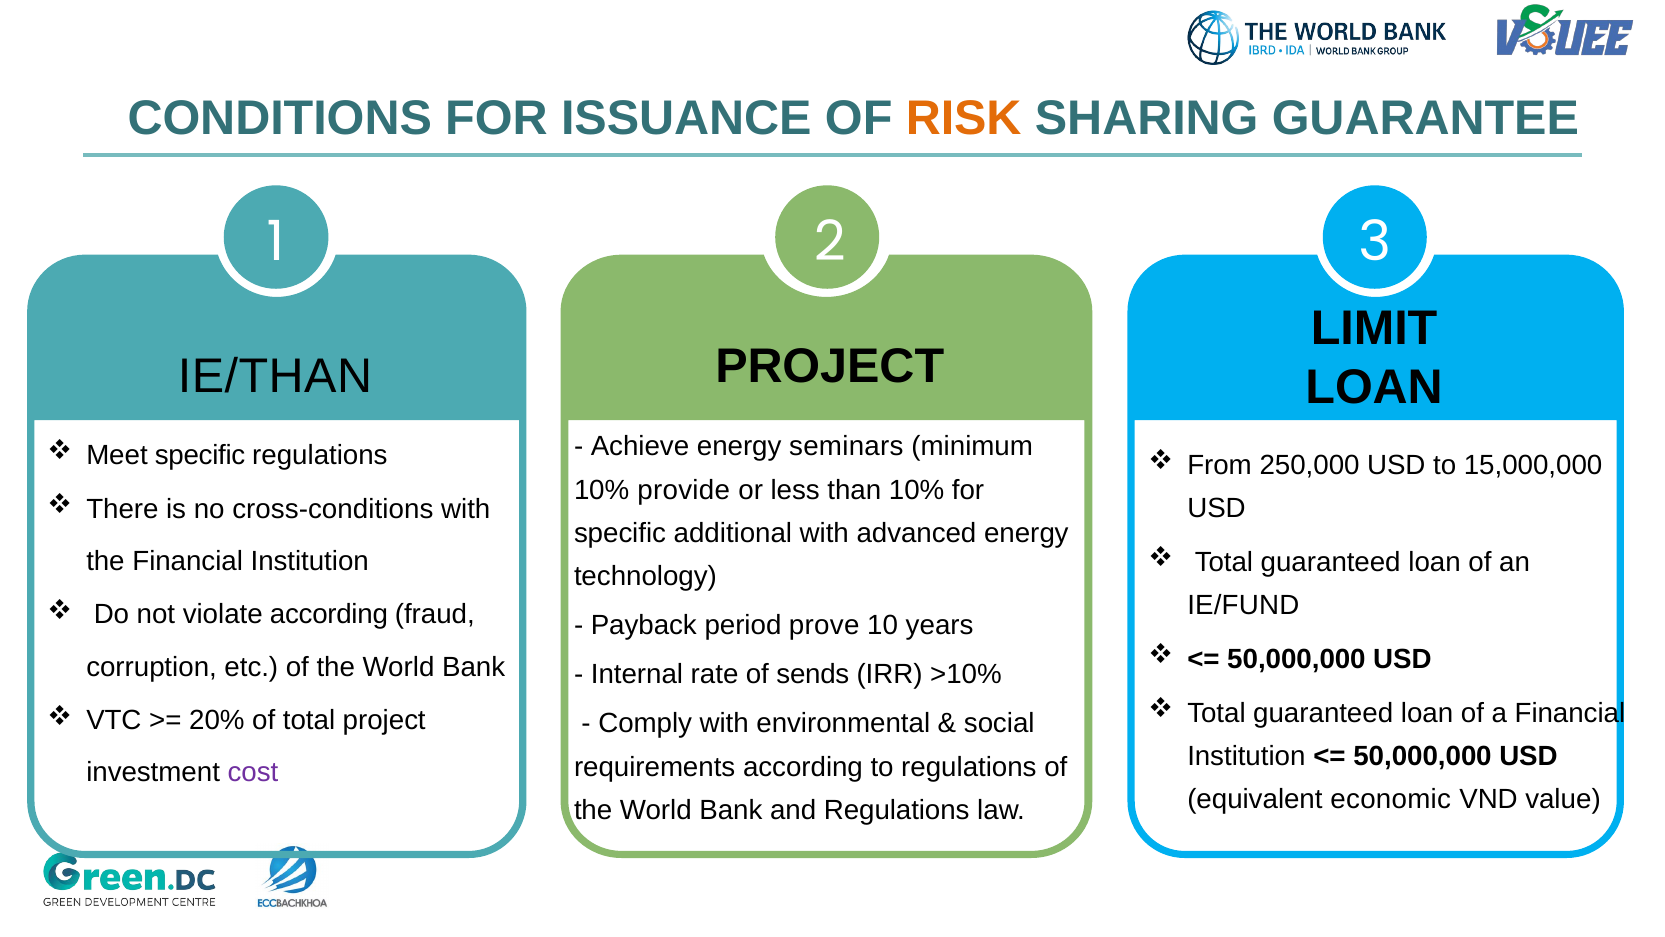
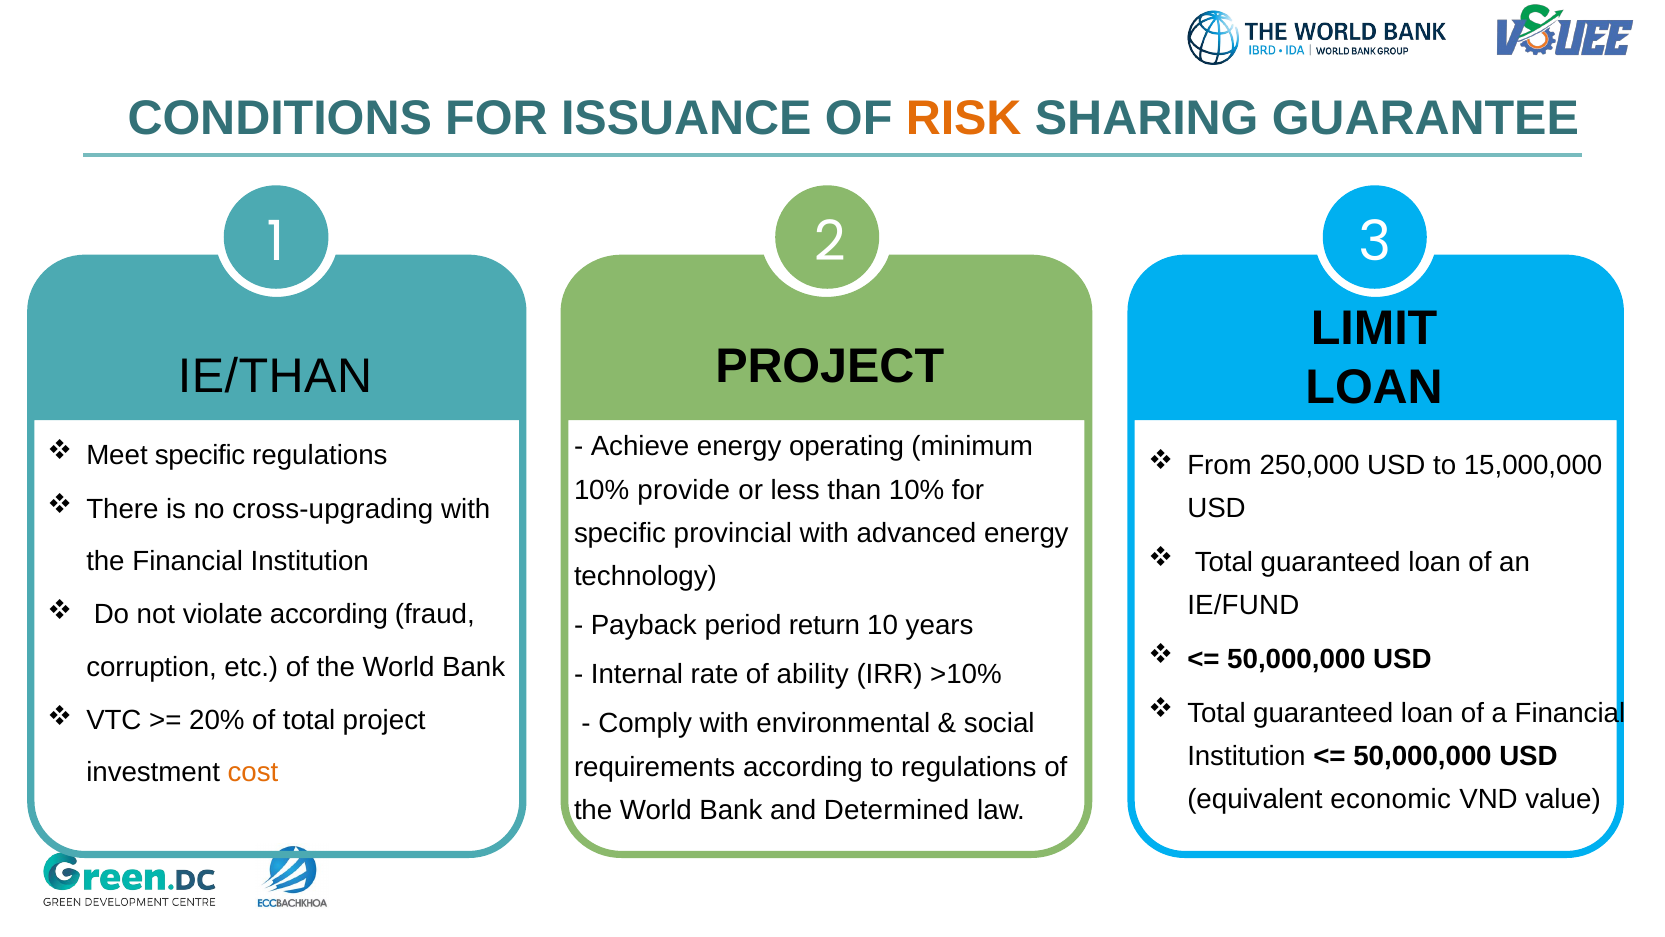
seminars: seminars -> operating
cross-conditions: cross-conditions -> cross-upgrading
additional: additional -> provincial
prove: prove -> return
sends: sends -> ability
cost colour: purple -> orange
and Regulations: Regulations -> Determined
